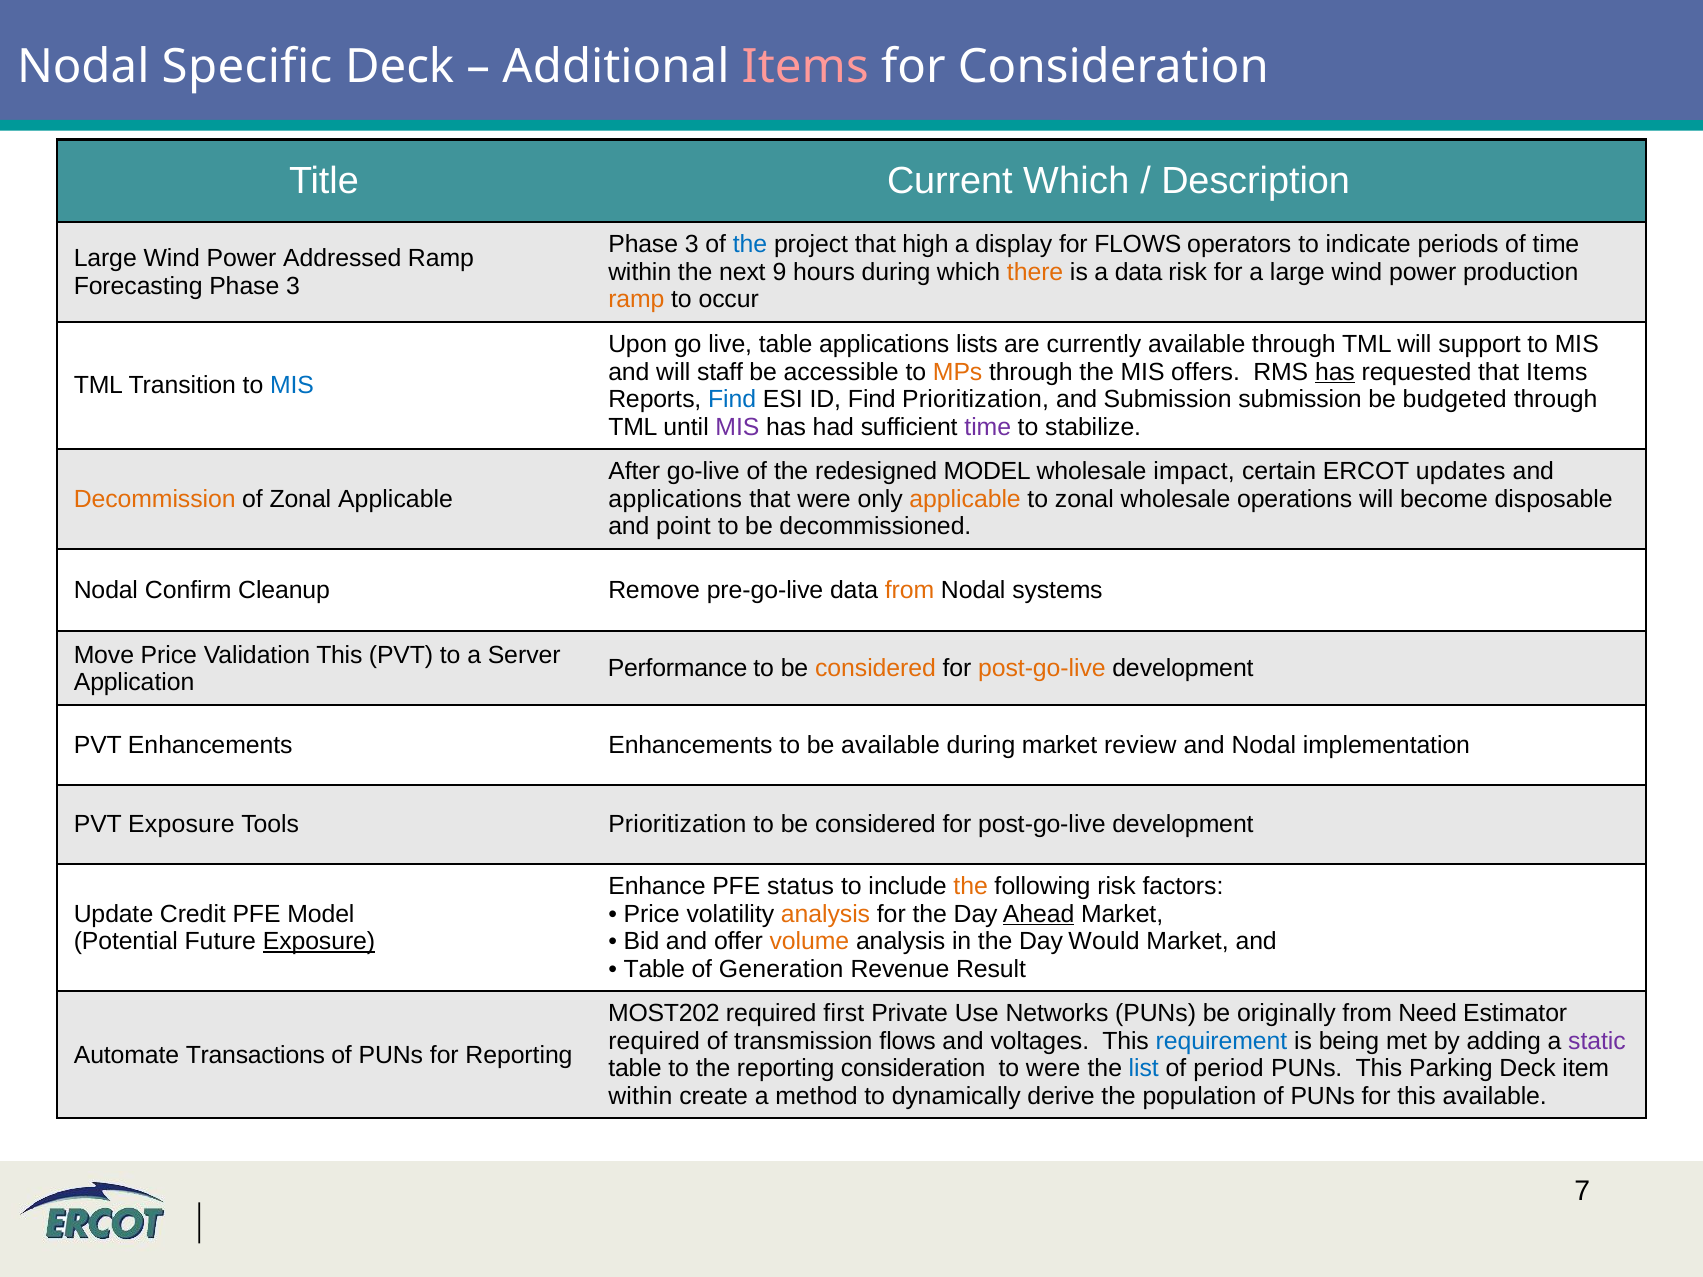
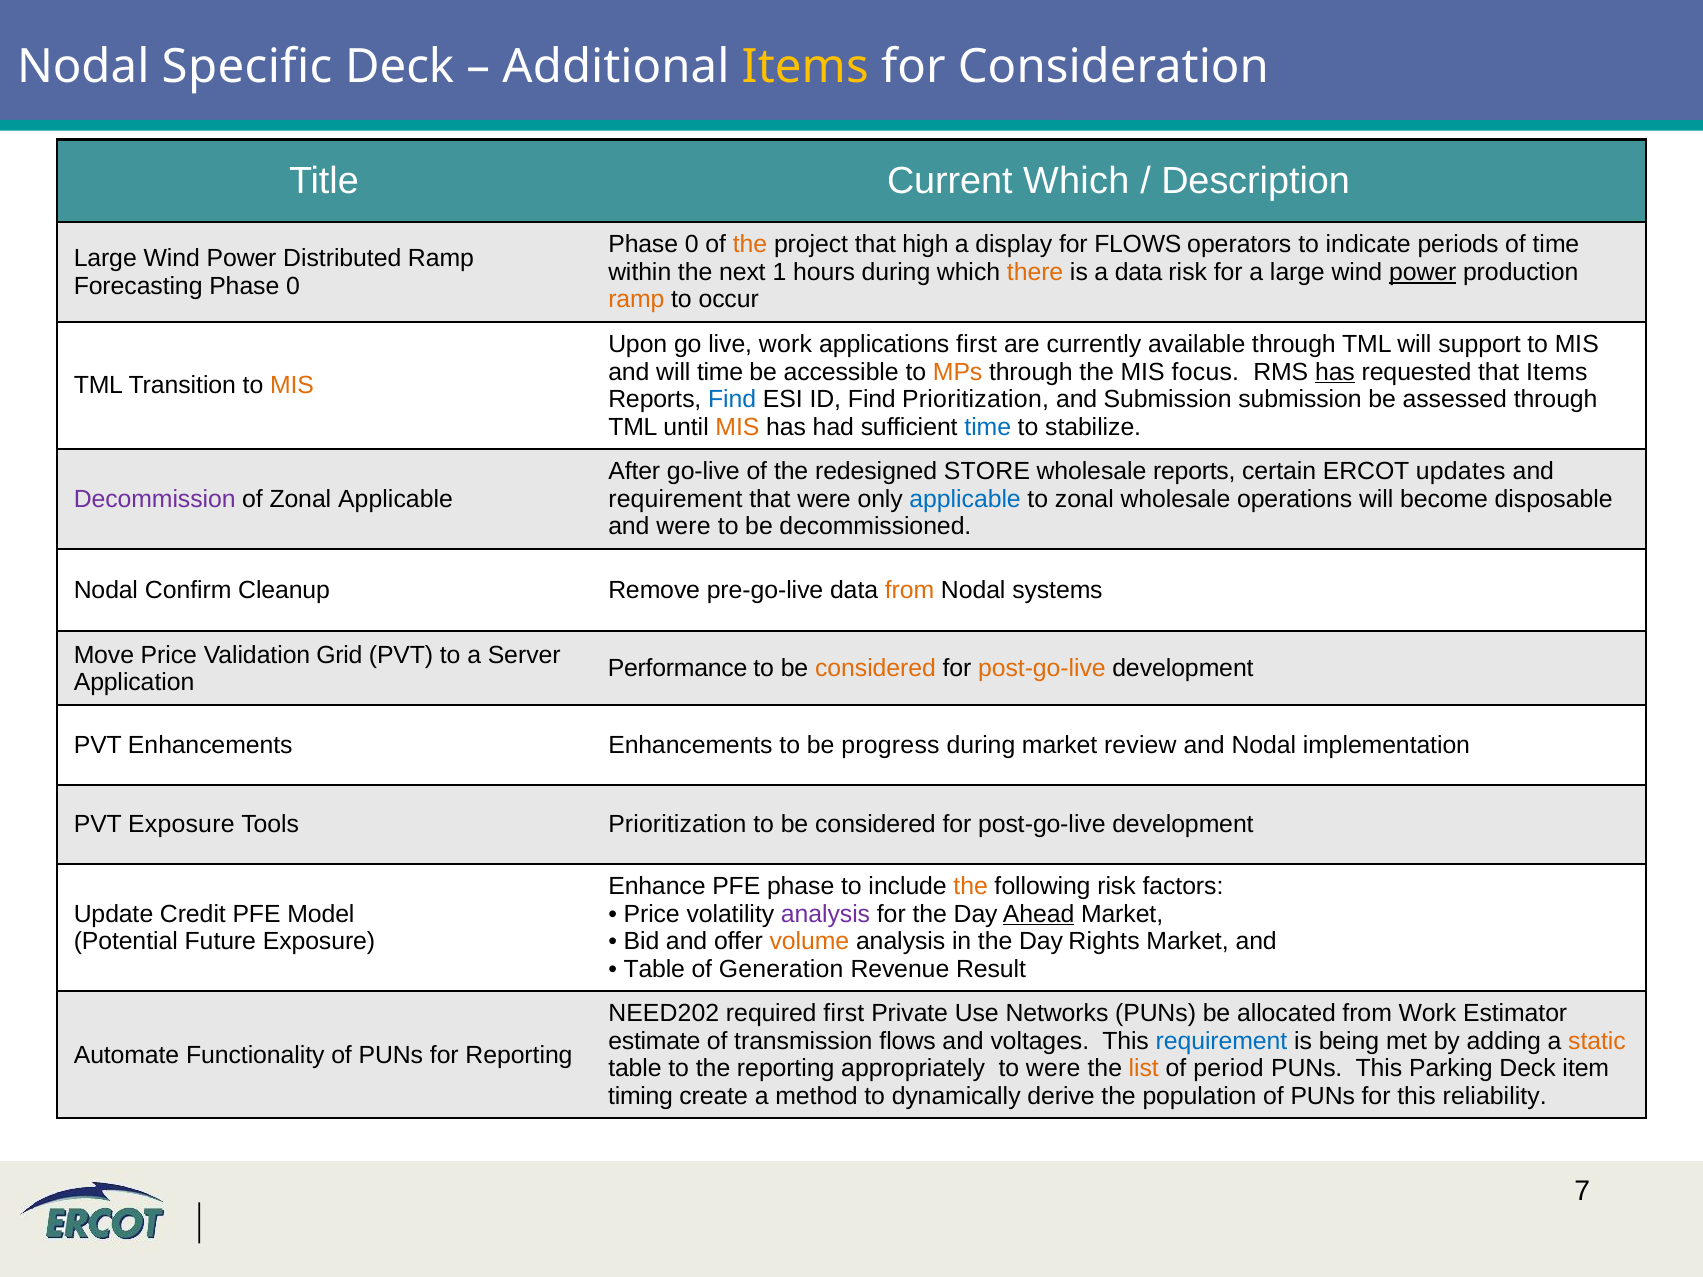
Items at (805, 67) colour: pink -> yellow
3 at (692, 245): 3 -> 0
the at (750, 245) colour: blue -> orange
Addressed: Addressed -> Distributed
9: 9 -> 1
power at (1423, 272) underline: none -> present
Forecasting Phase 3: 3 -> 0
live table: table -> work
applications lists: lists -> first
will staff: staff -> time
offers: offers -> focus
MIS at (292, 386) colour: blue -> orange
budgeted: budgeted -> assessed
MIS at (737, 427) colour: purple -> orange
time at (988, 427) colour: purple -> blue
redesigned MODEL: MODEL -> STORE
wholesale impact: impact -> reports
Decommission colour: orange -> purple
applications at (675, 499): applications -> requirement
applicable at (965, 499) colour: orange -> blue
and point: point -> were
Validation This: This -> Grid
be available: available -> progress
PFE status: status -> phase
analysis at (826, 914) colour: orange -> purple
Exposure at (319, 942) underline: present -> none
Would: Would -> Rights
MOST202: MOST202 -> NEED202
originally: originally -> allocated
from Need: Need -> Work
required at (654, 1041): required -> estimate
static colour: purple -> orange
Transactions: Transactions -> Functionality
reporting consideration: consideration -> appropriately
list colour: blue -> orange
within at (640, 1096): within -> timing
this available: available -> reliability
